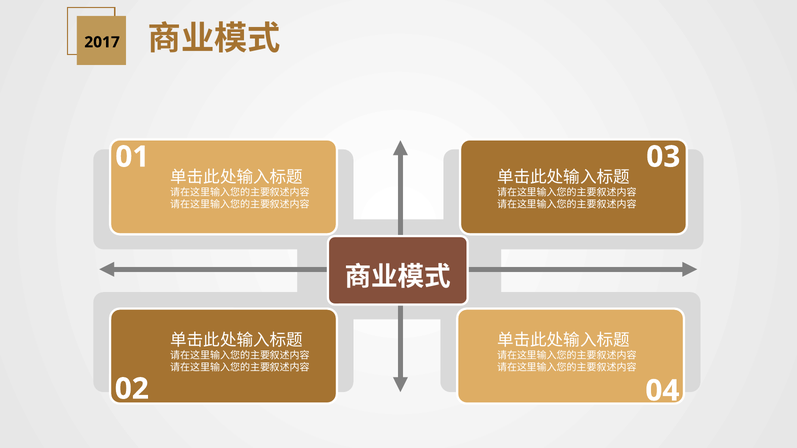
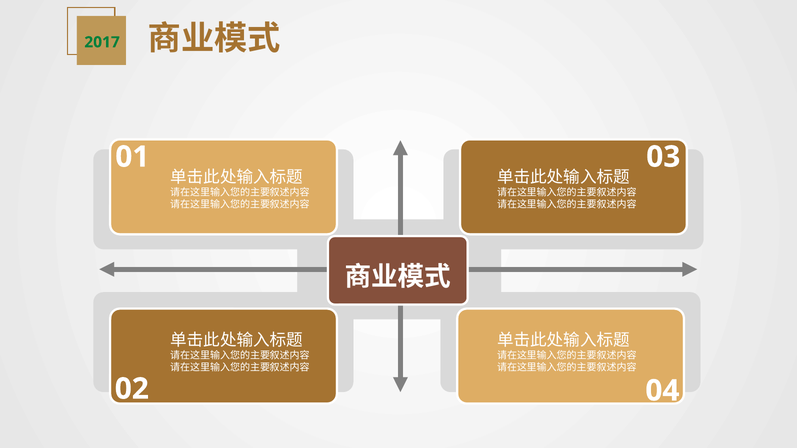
2017 colour: black -> green
